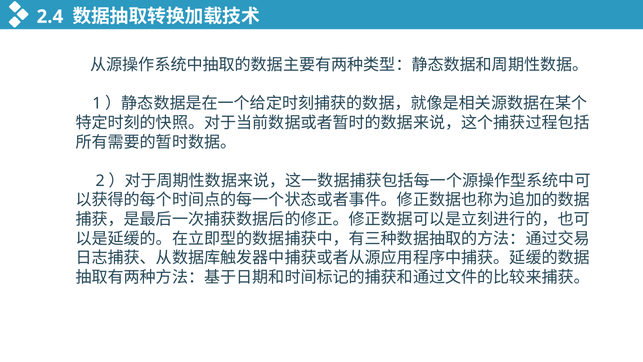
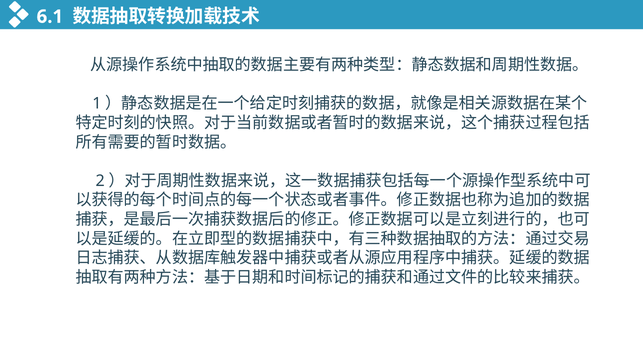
2.4: 2.4 -> 6.1
